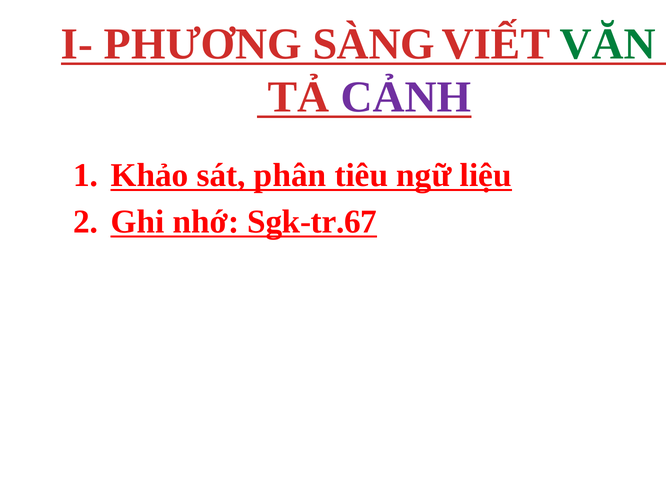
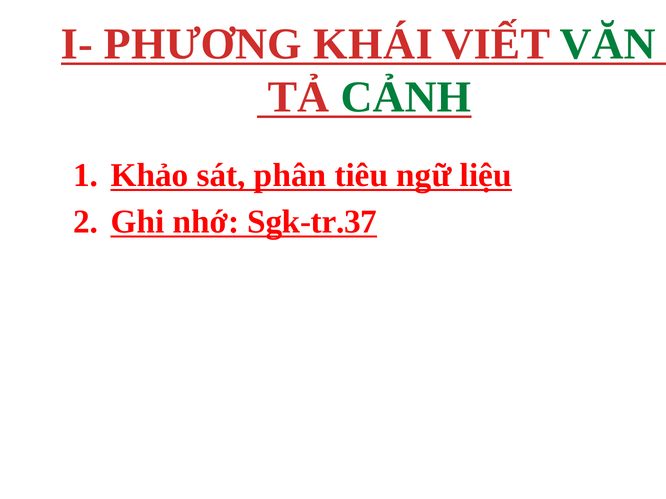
SÀNG: SÀNG -> KHÁI
CẢNH colour: purple -> green
Sgk-tr.67: Sgk-tr.67 -> Sgk-tr.37
